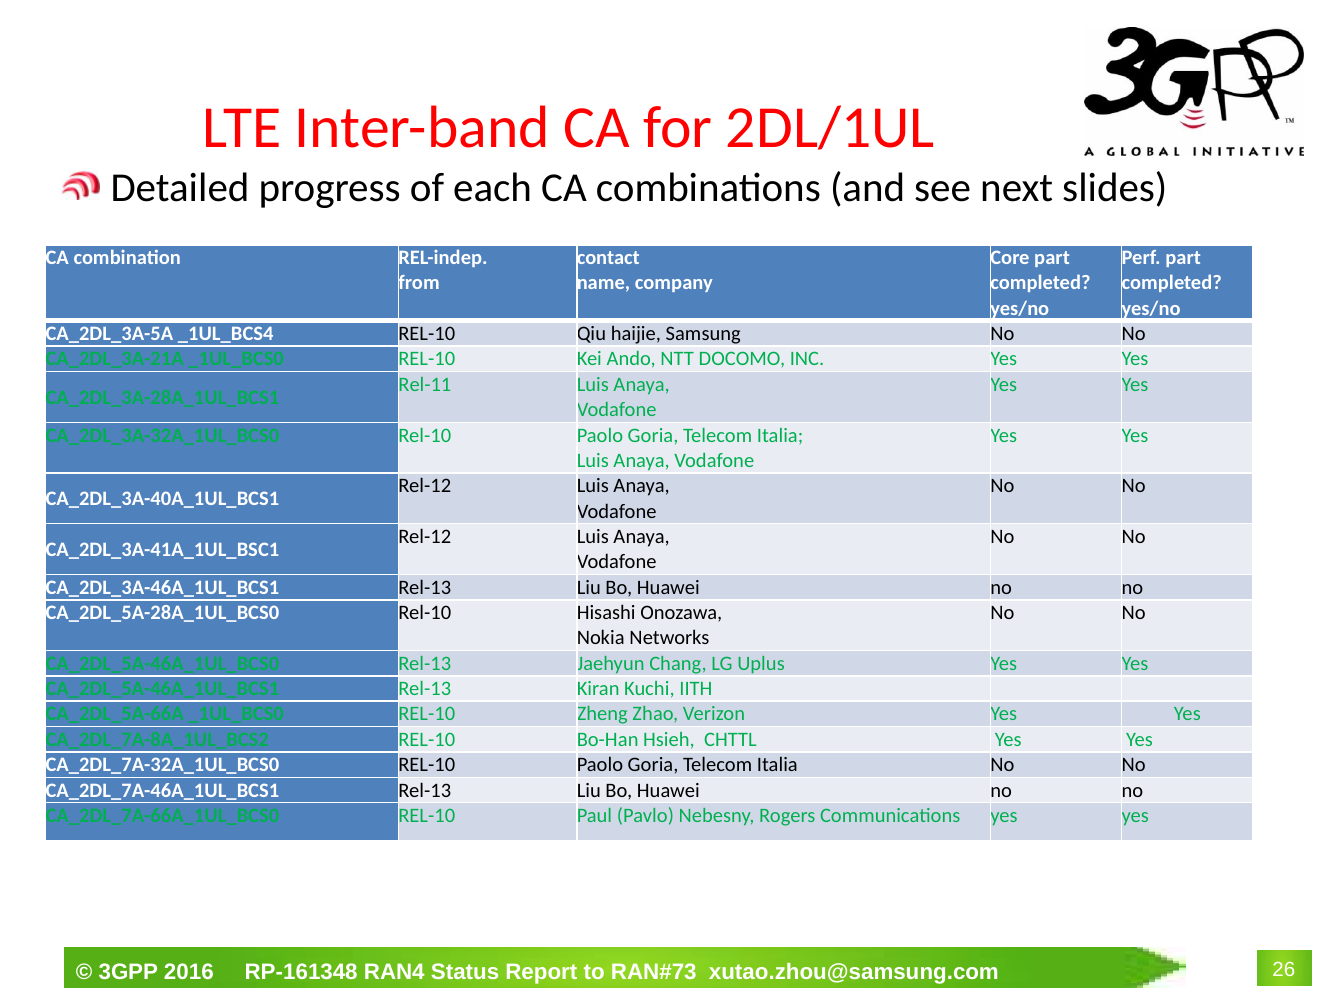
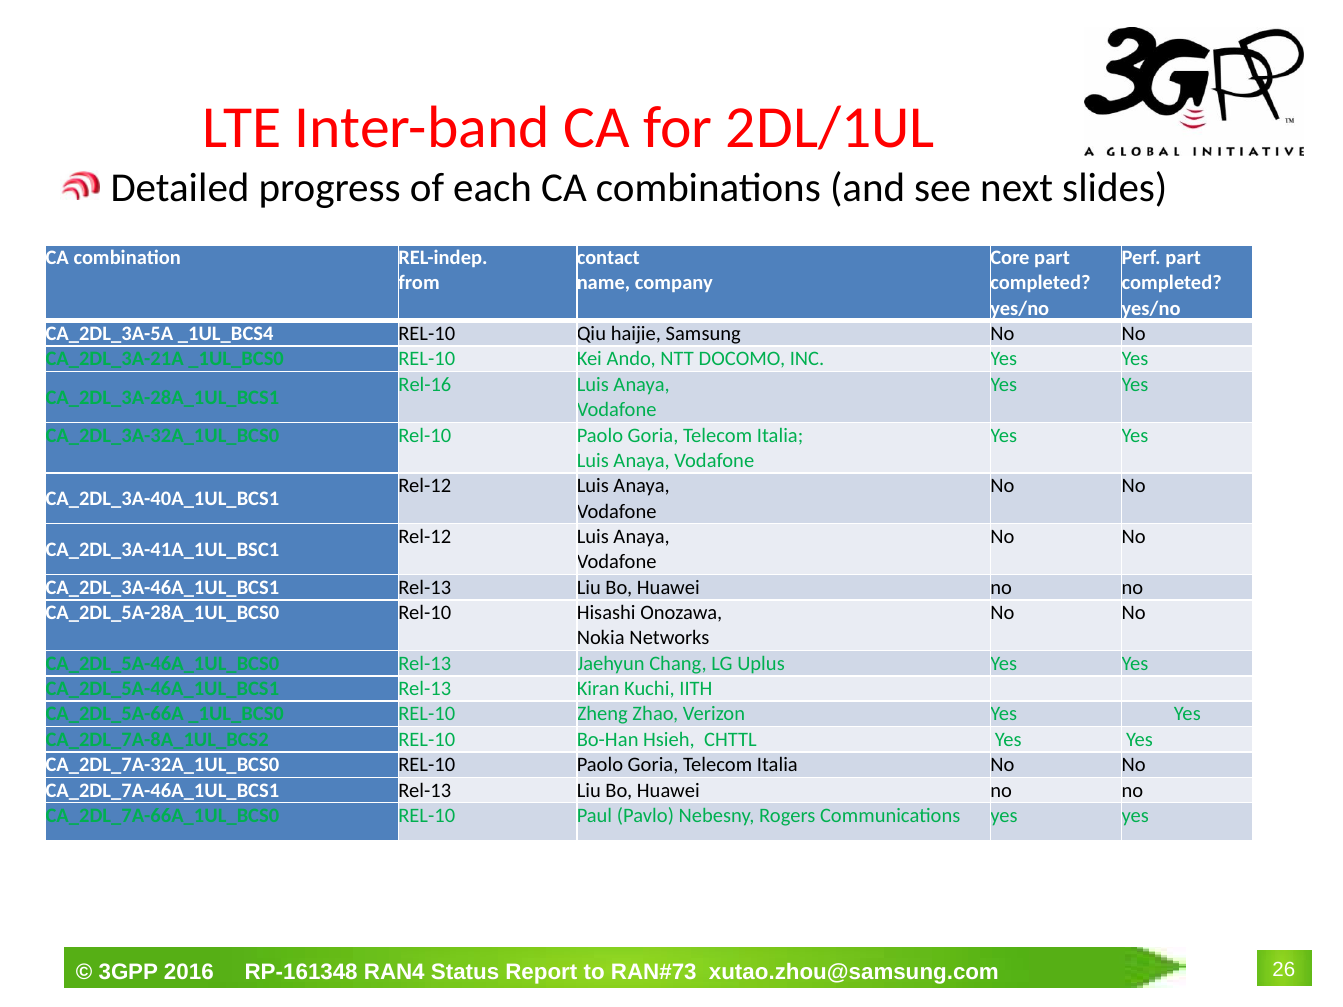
Rel-11: Rel-11 -> Rel-16
